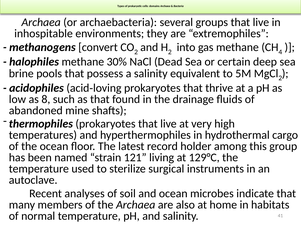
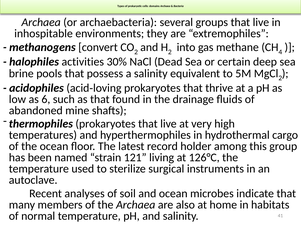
halophiles methane: methane -> activities
8: 8 -> 6
129°C: 129°C -> 126°C
